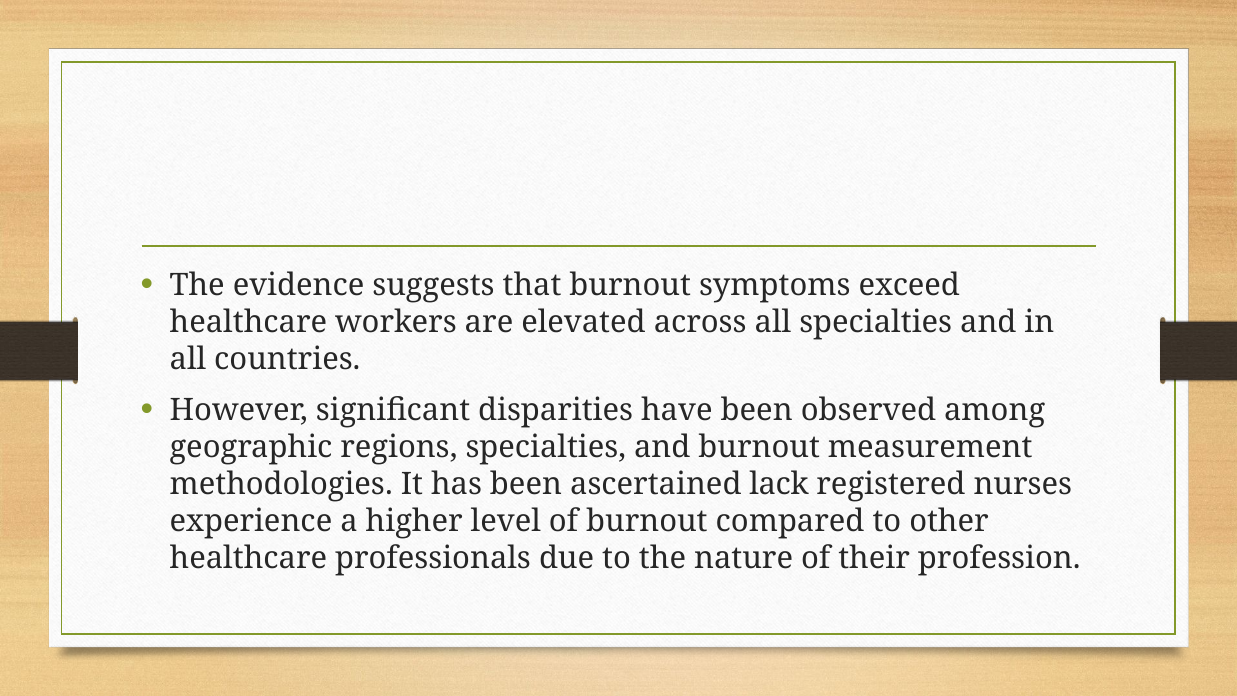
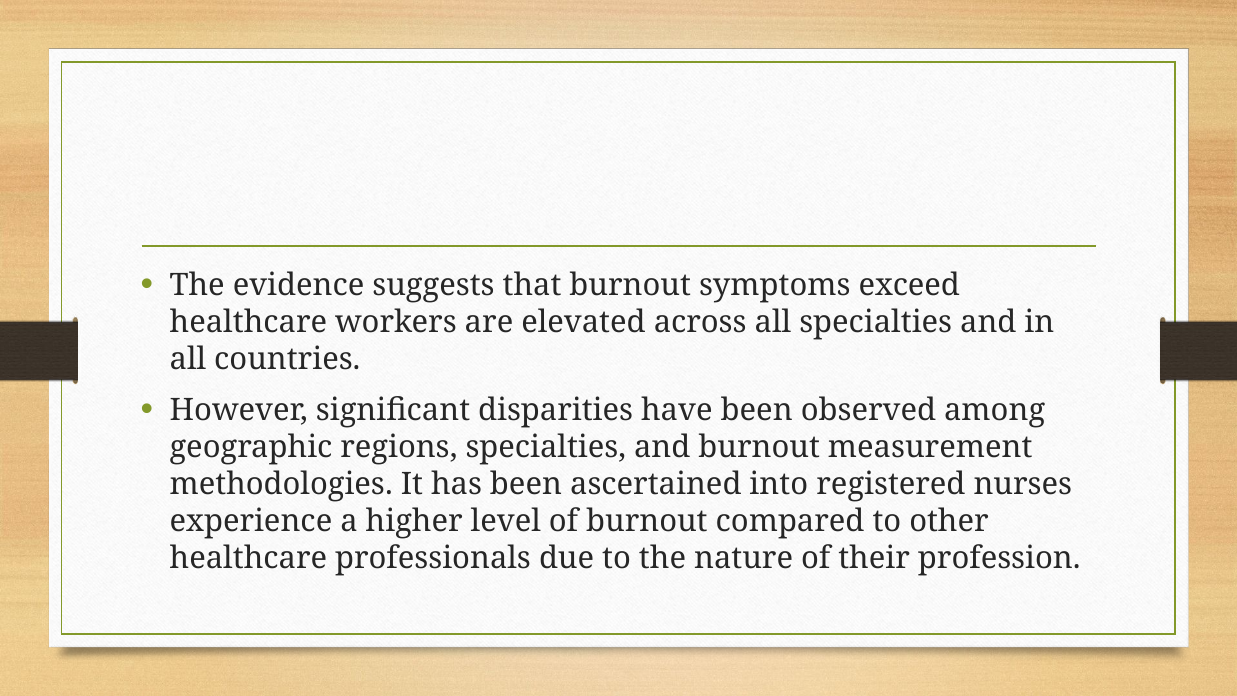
lack: lack -> into
